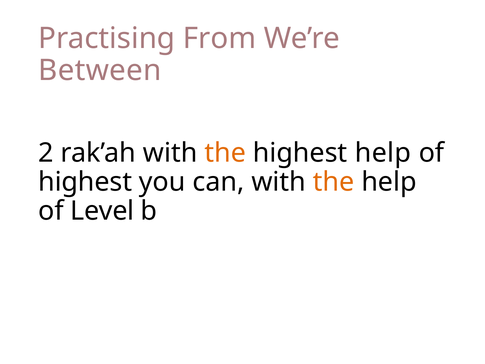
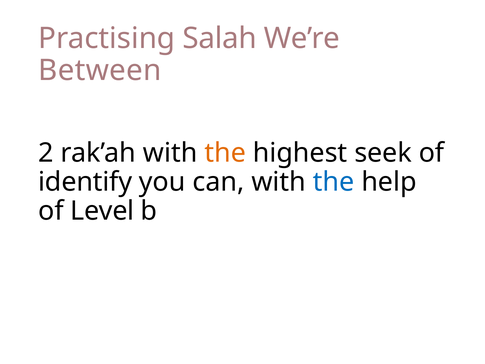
From: From -> Salah
highest help: help -> seek
highest at (85, 182): highest -> identify
the at (334, 182) colour: orange -> blue
